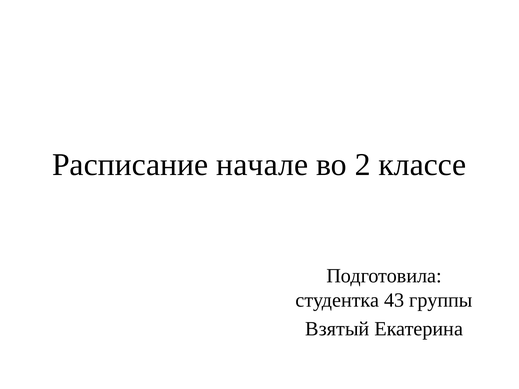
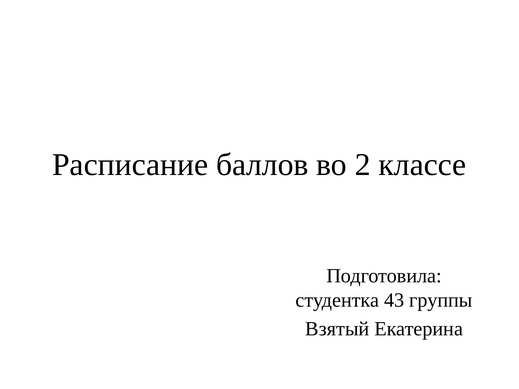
начале: начале -> баллов
